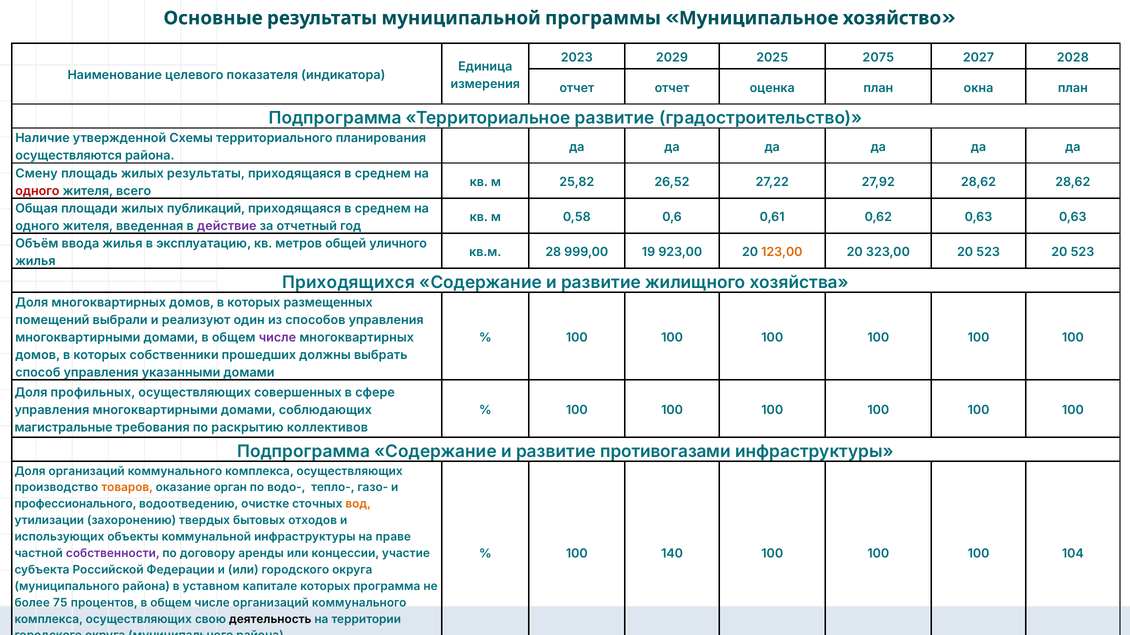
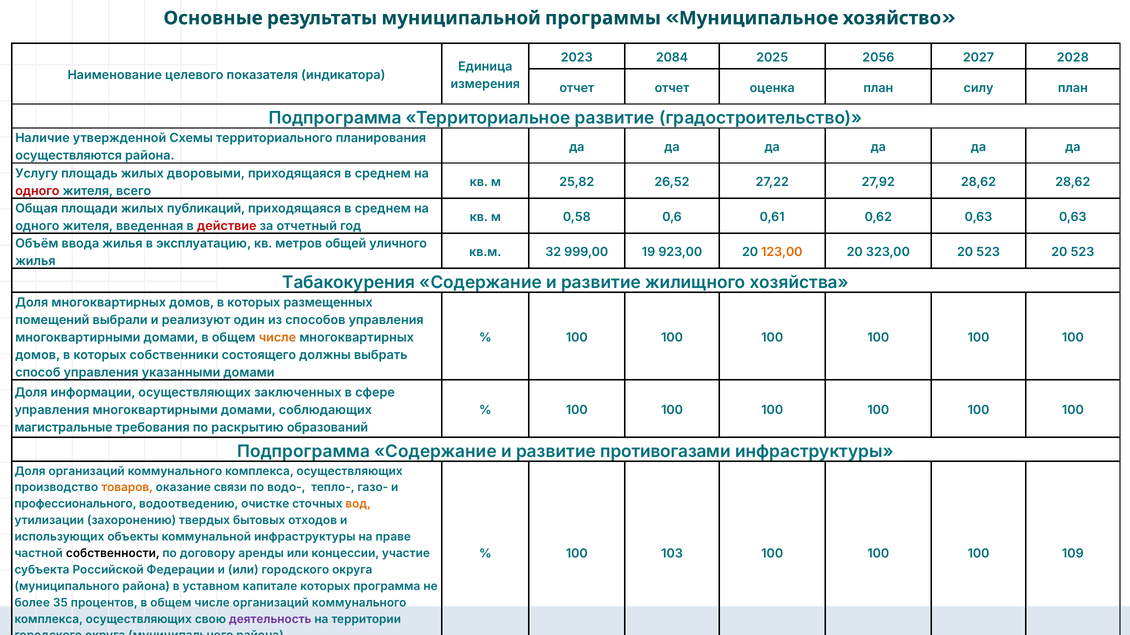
2029: 2029 -> 2084
2075: 2075 -> 2056
окна: окна -> силу
Смену: Смену -> Услугу
результаты: результаты -> дворовыми
действие colour: purple -> red
28: 28 -> 32
Приходящихся: Приходящихся -> Табакокурения
числе at (277, 338) colour: purple -> orange
прошедших: прошедших -> состоящего
профильных: профильных -> информации
совершенных: совершенных -> заключенных
коллективов: коллективов -> образований
орган: орган -> связи
140: 140 -> 103
104: 104 -> 109
собственности colour: purple -> black
75: 75 -> 35
деятельность colour: black -> purple
